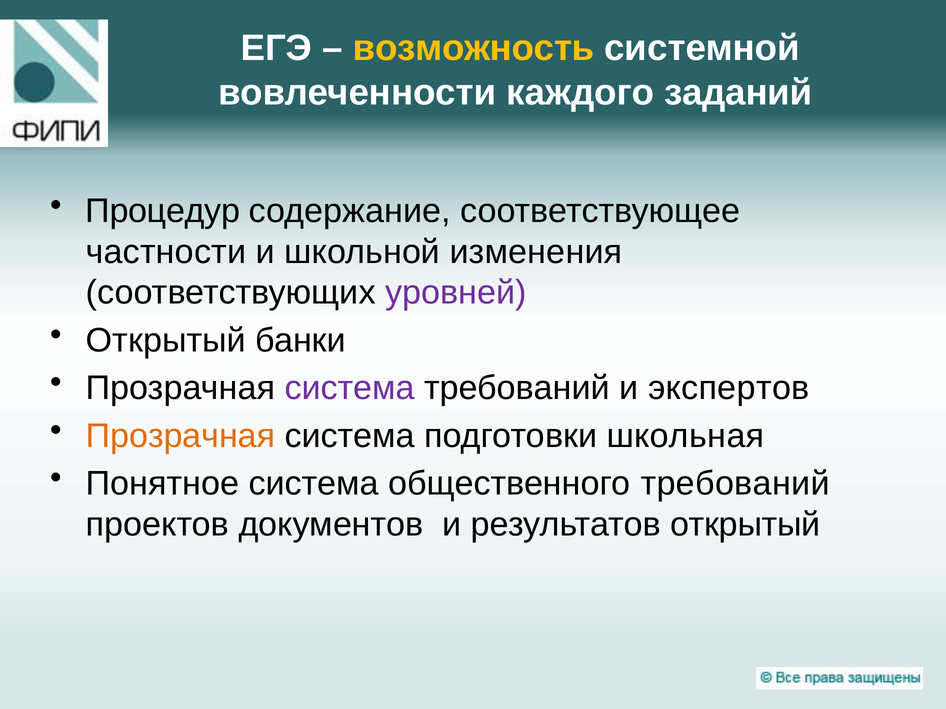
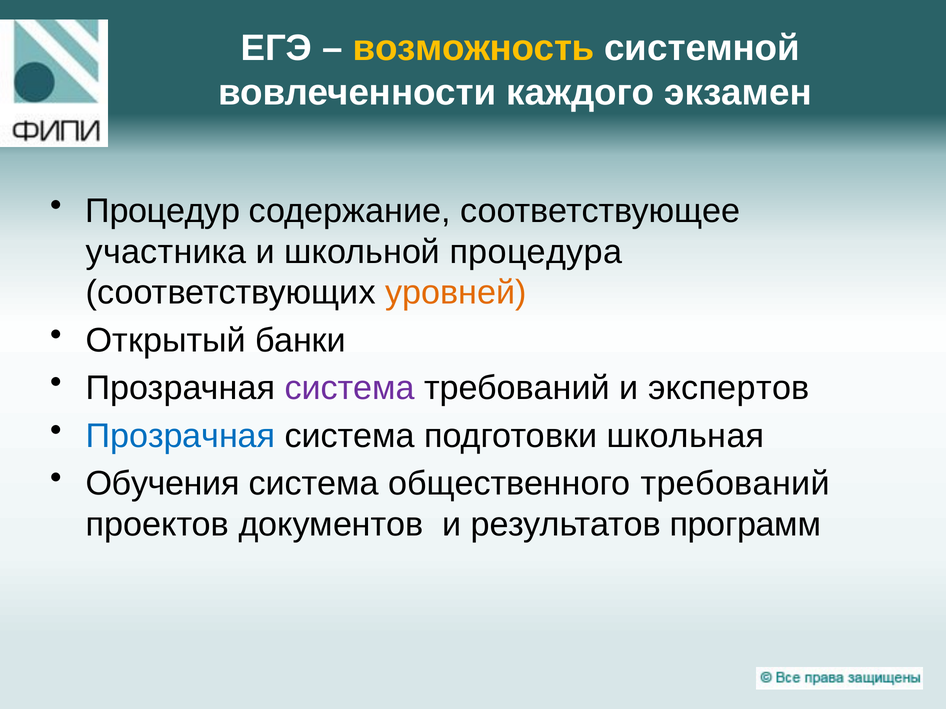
заданий: заданий -> экзамен
частности: частности -> участника
изменения: изменения -> процедура
уровней colour: purple -> orange
Прозрачная at (181, 436) colour: orange -> blue
Понятное: Понятное -> Обучения
результатов открытый: открытый -> программ
